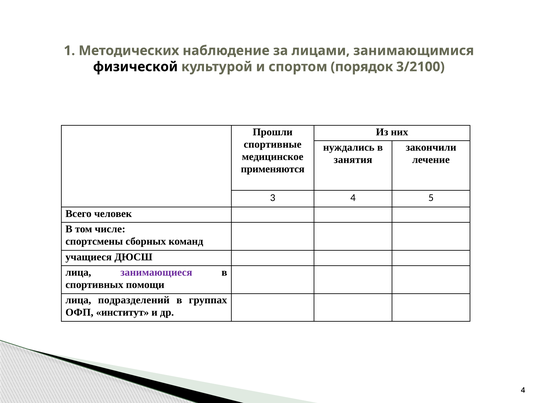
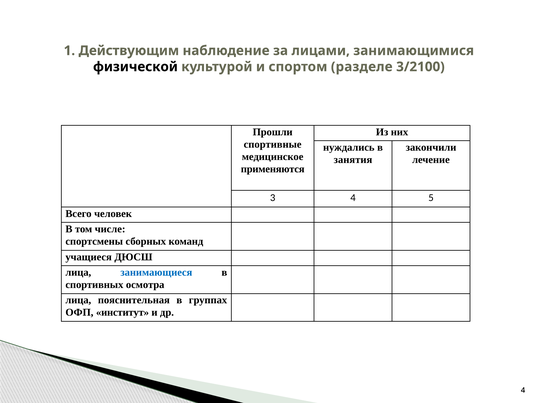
Методических: Методических -> Действующим
порядок: порядок -> разделе
занимающиеся colour: purple -> blue
помощи: помощи -> осмотра
подразделений: подразделений -> пояснительная
